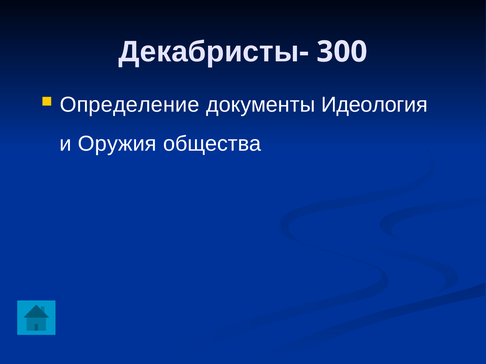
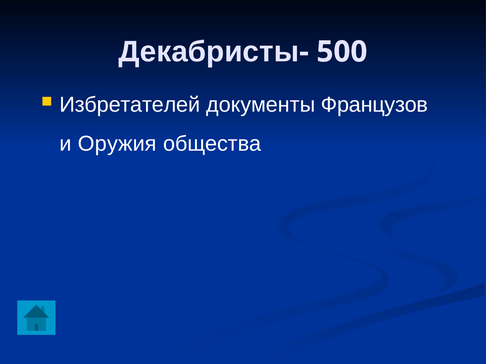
300: 300 -> 500
Определение: Определение -> Избретателей
Идеология: Идеология -> Французов
